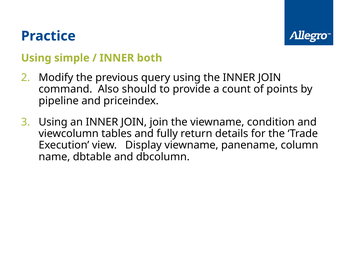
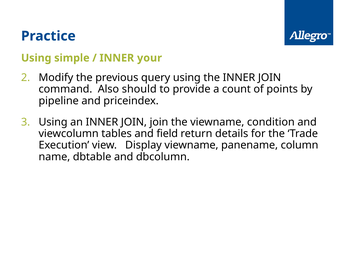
both: both -> your
fully: fully -> field
